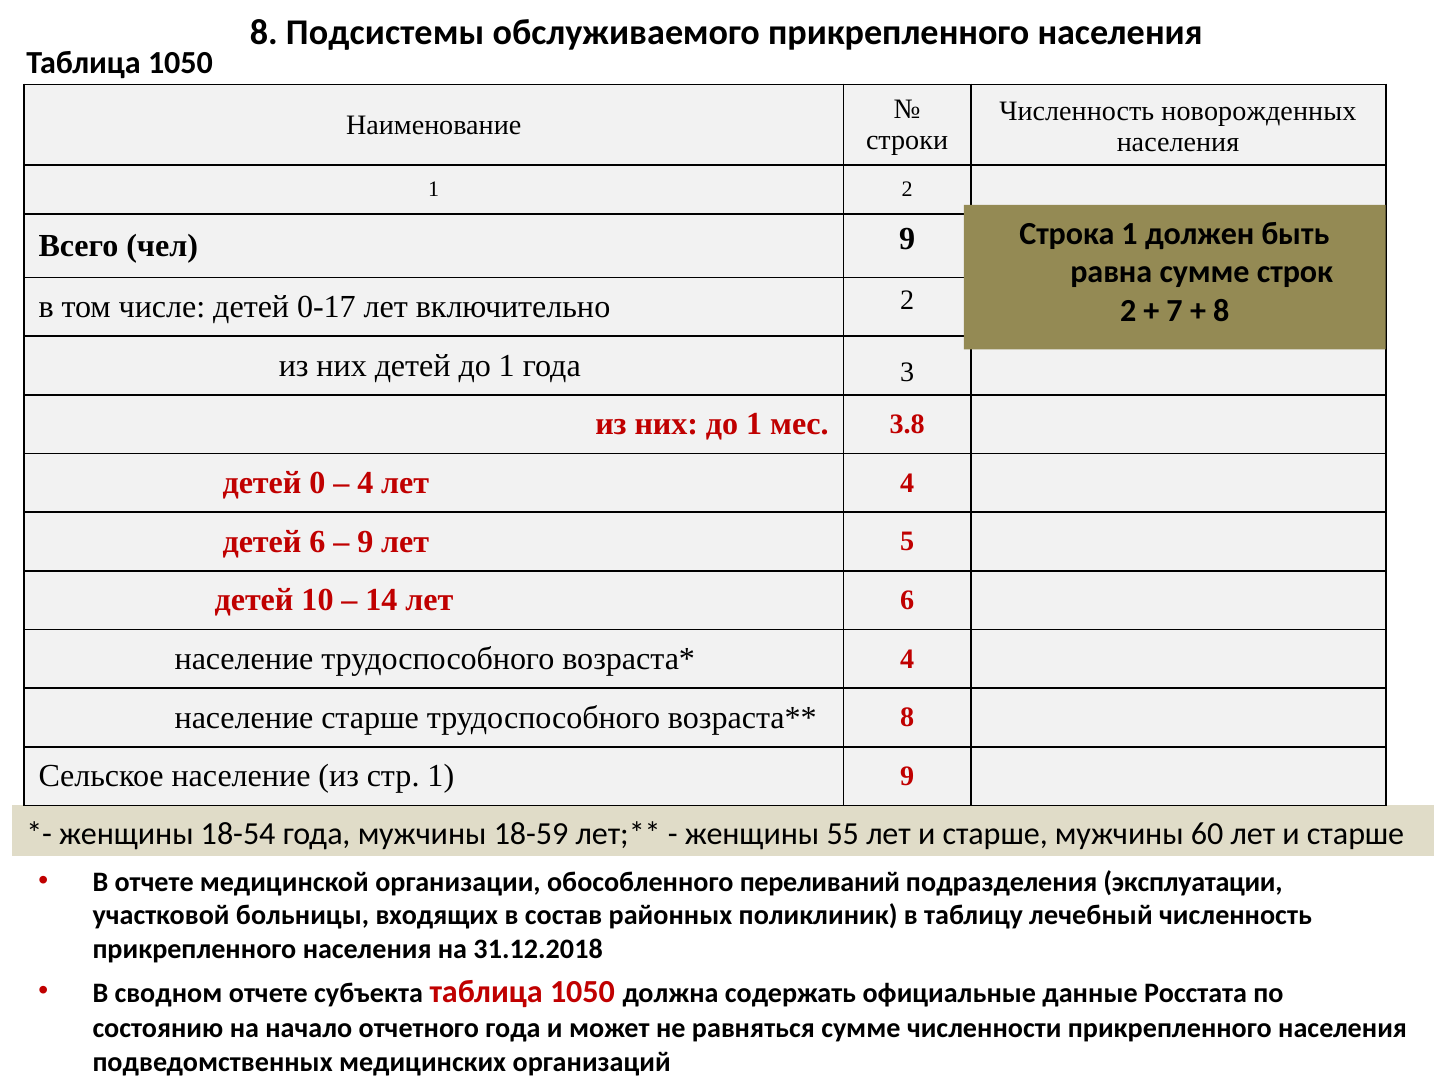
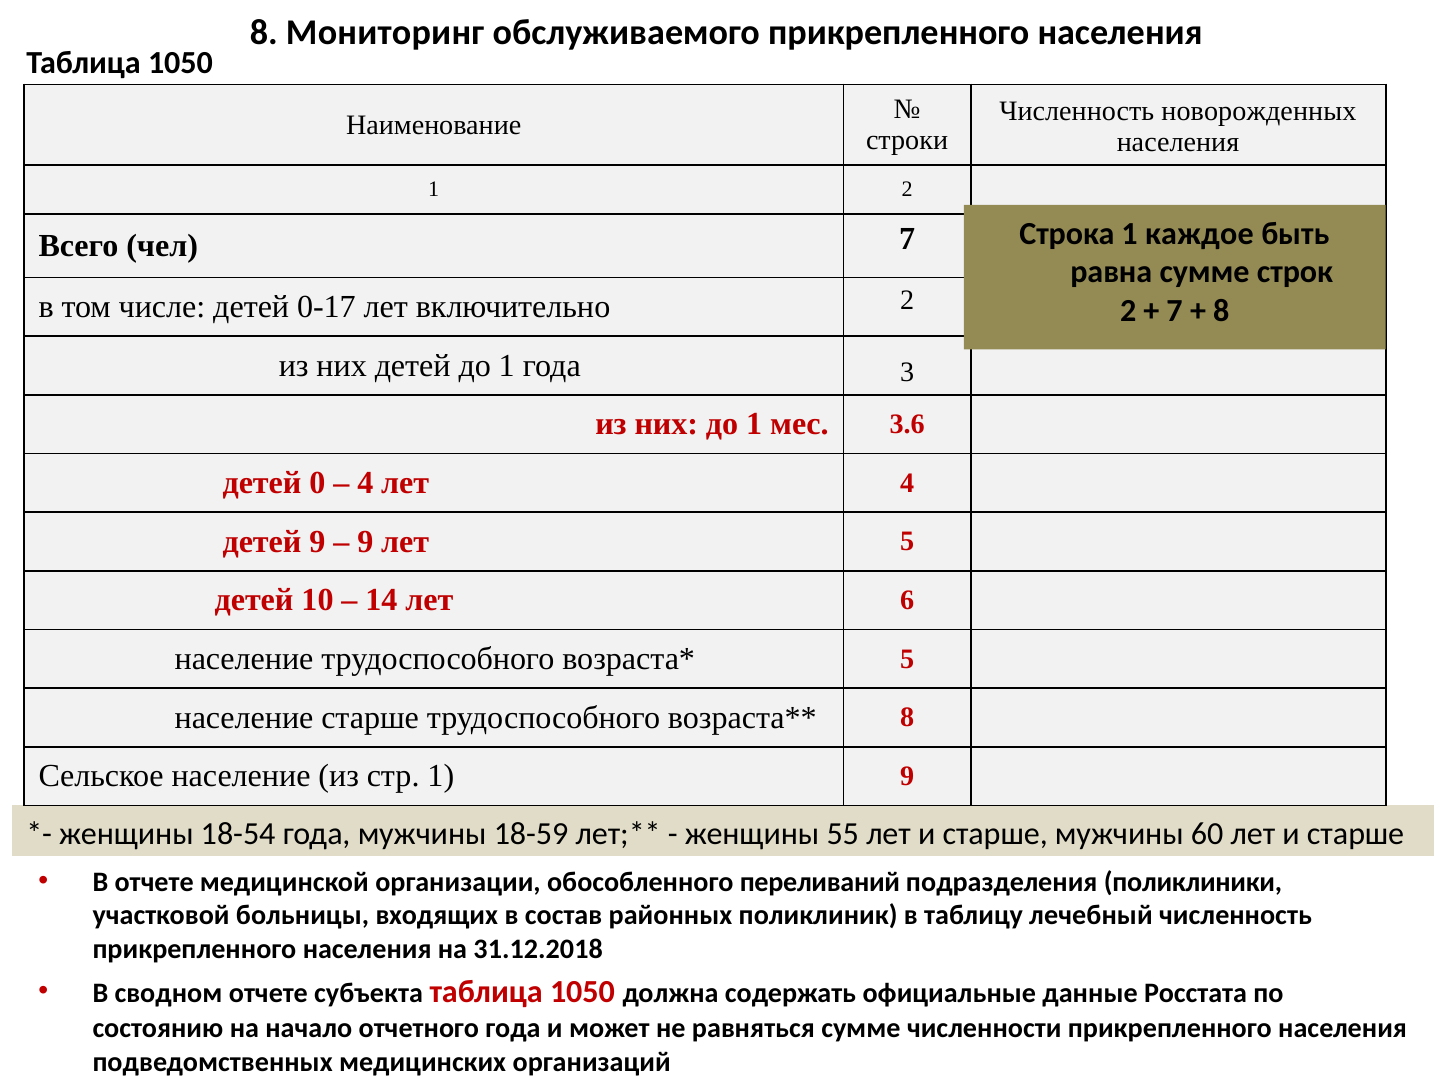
Подсистемы: Подсистемы -> Мониторинг
должен: должен -> каждое
чел 9: 9 -> 7
3.8: 3.8 -> 3.6
детей 6: 6 -> 9
4 at (907, 659): 4 -> 5
эксплуатации: эксплуатации -> поликлиники
